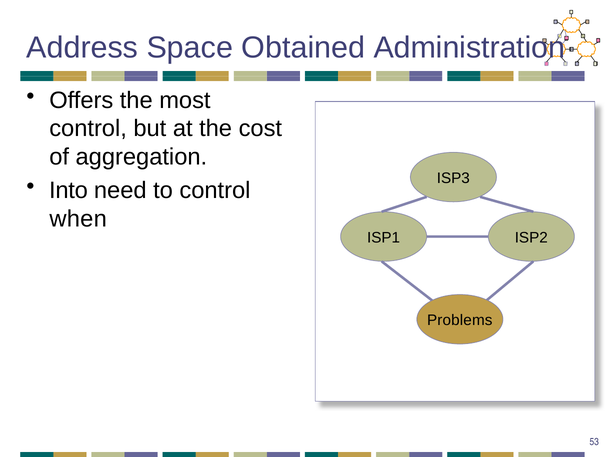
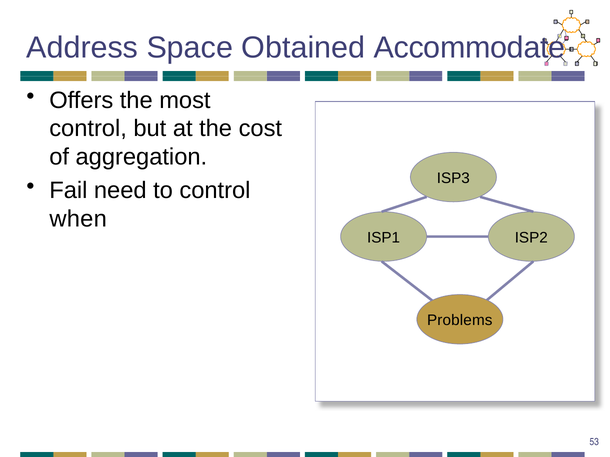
Administration: Administration -> Accommodate
Into: Into -> Fail
